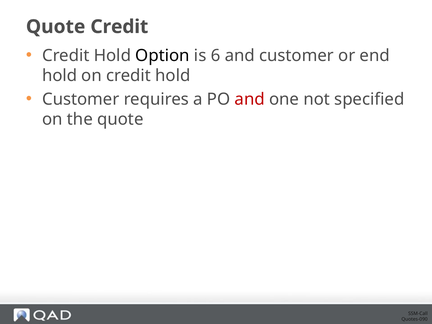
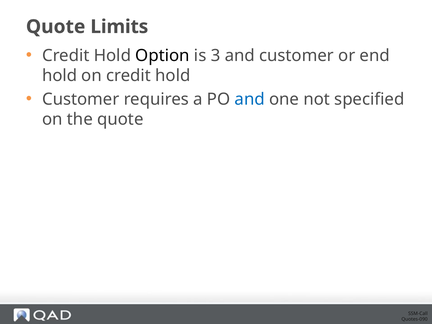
Quote Credit: Credit -> Limits
6: 6 -> 3
and at (250, 99) colour: red -> blue
